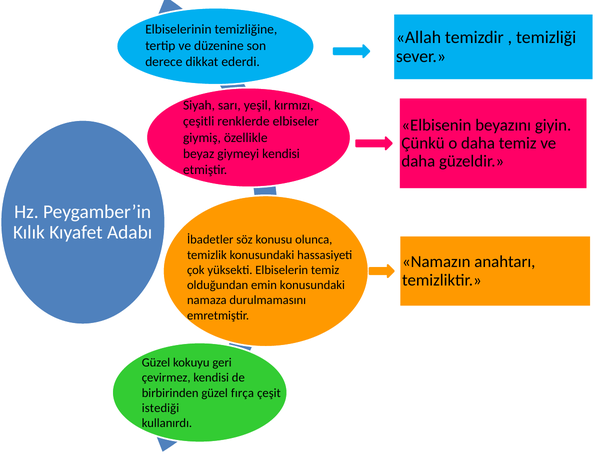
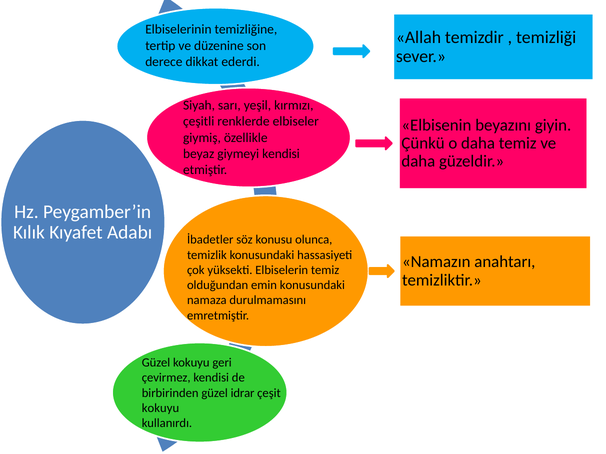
fırça: fırça -> idrar
istediği at (160, 409): istediği -> kokuyu
